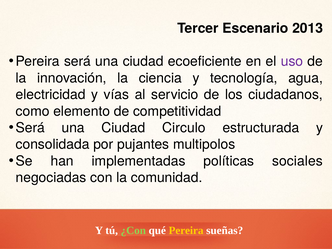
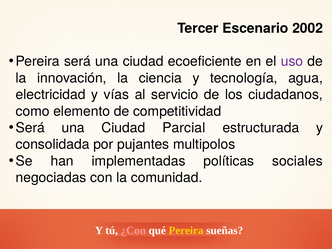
2013: 2013 -> 2002
Circulo: Circulo -> Parcial
¿Con colour: light green -> pink
